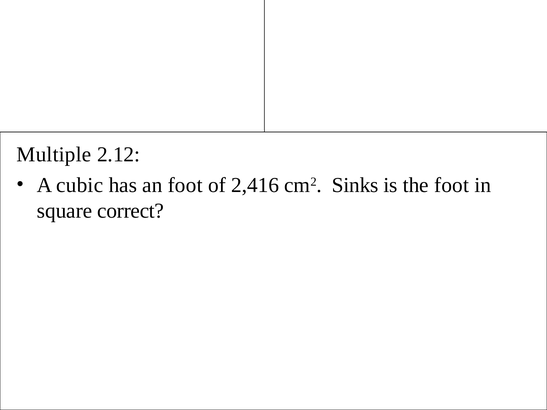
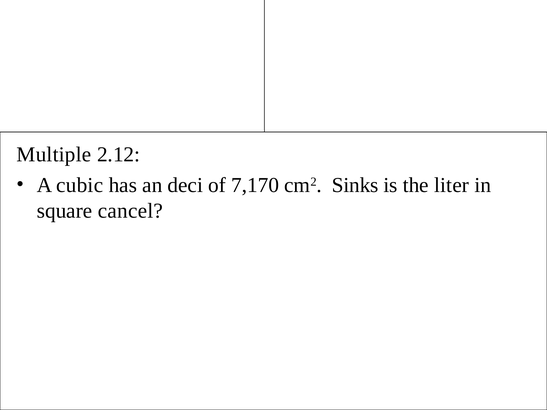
an foot: foot -> deci
2,416: 2,416 -> 7,170
the foot: foot -> liter
correct: correct -> cancel
